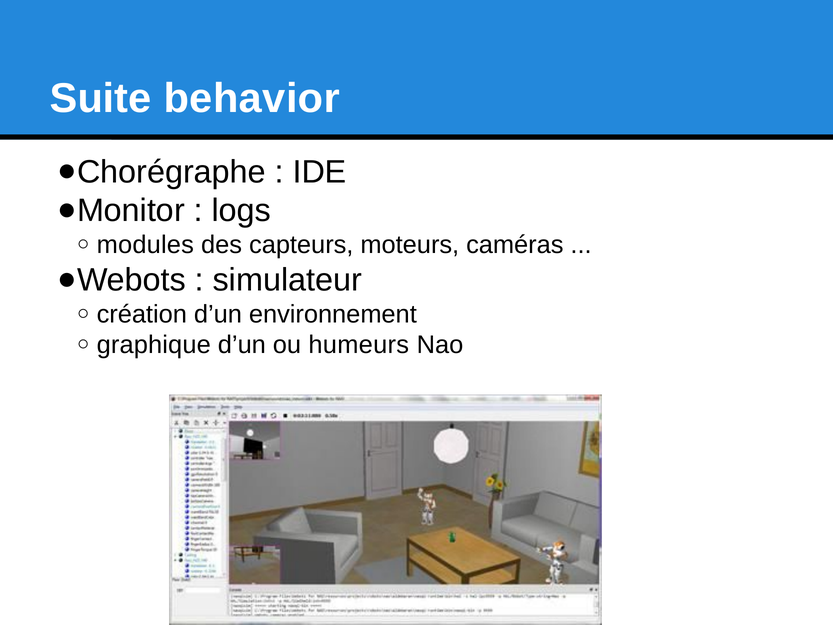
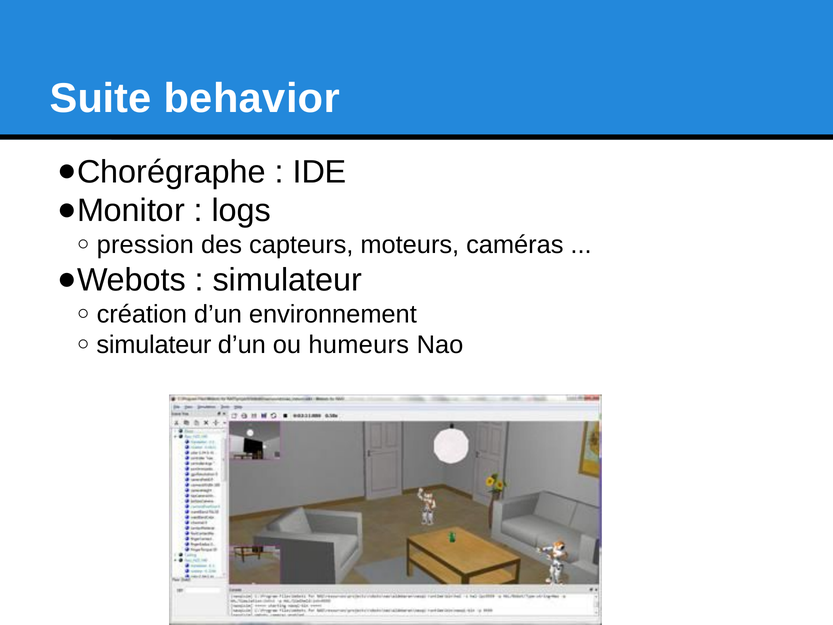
modules: modules -> pression
graphique at (154, 345): graphique -> simulateur
